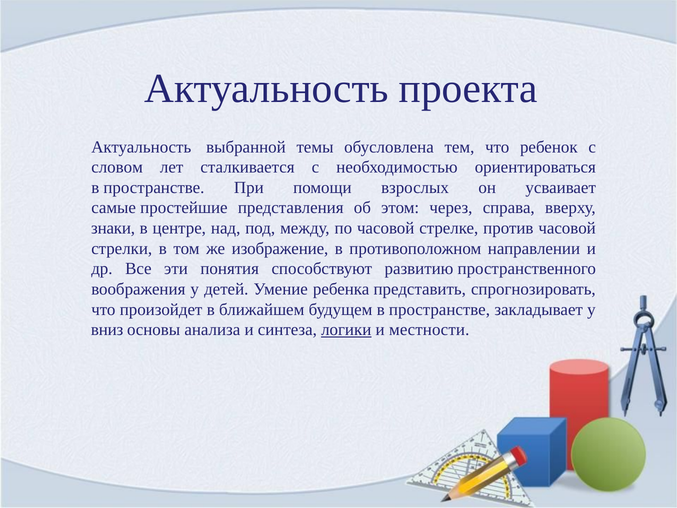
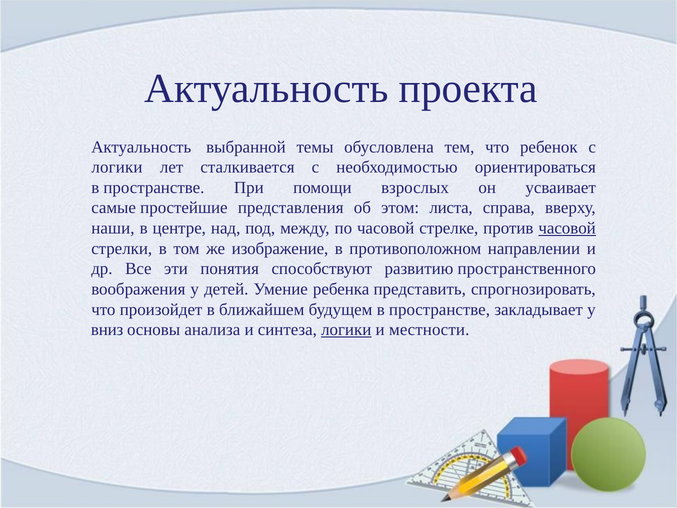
словом at (117, 167): словом -> логики
через: через -> листа
знаки: знаки -> наши
часовой at (567, 228) underline: none -> present
